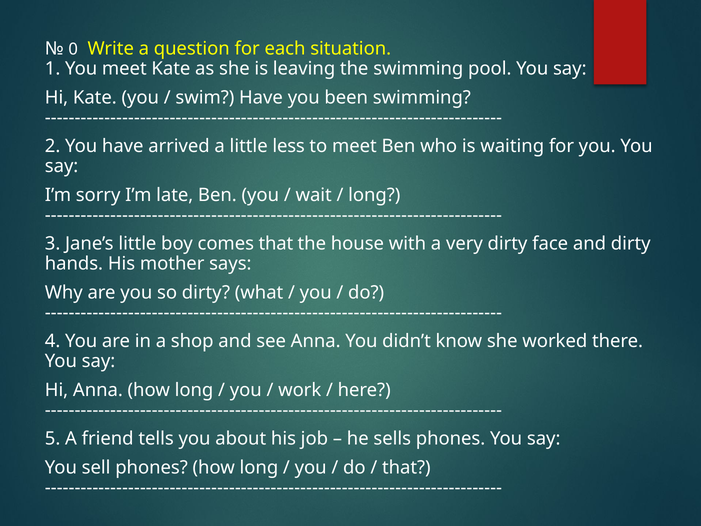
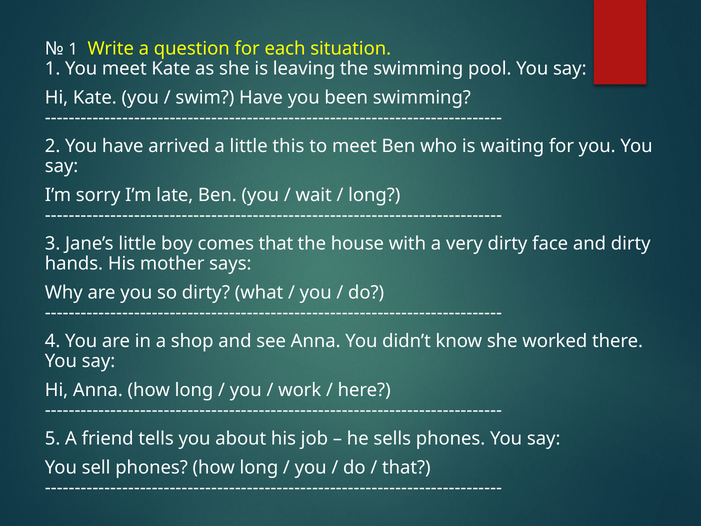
0 at (73, 49): 0 -> 1
less: less -> this
